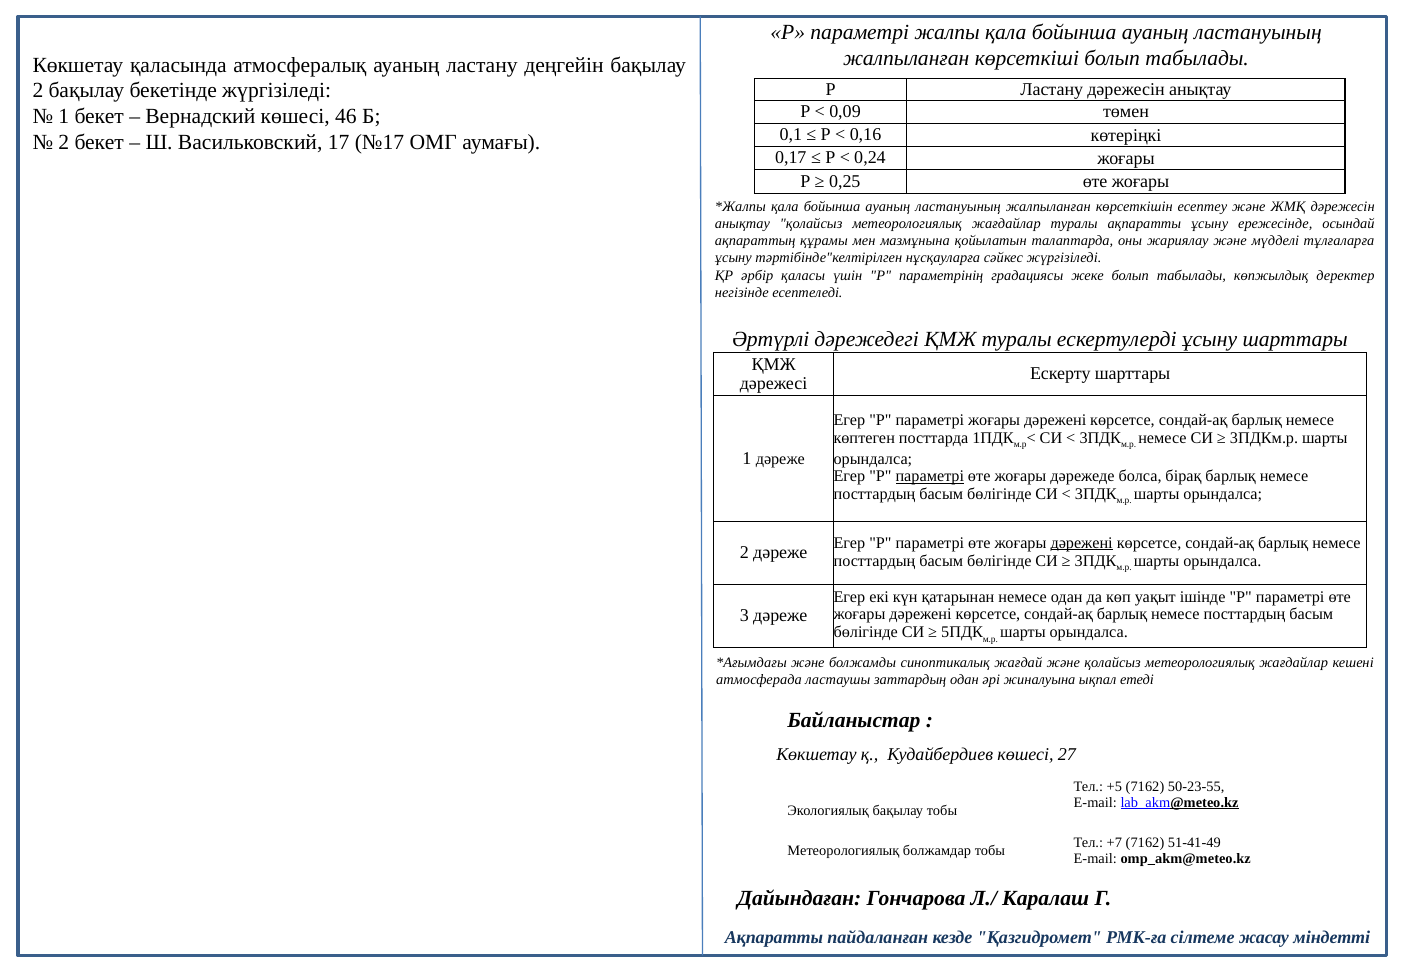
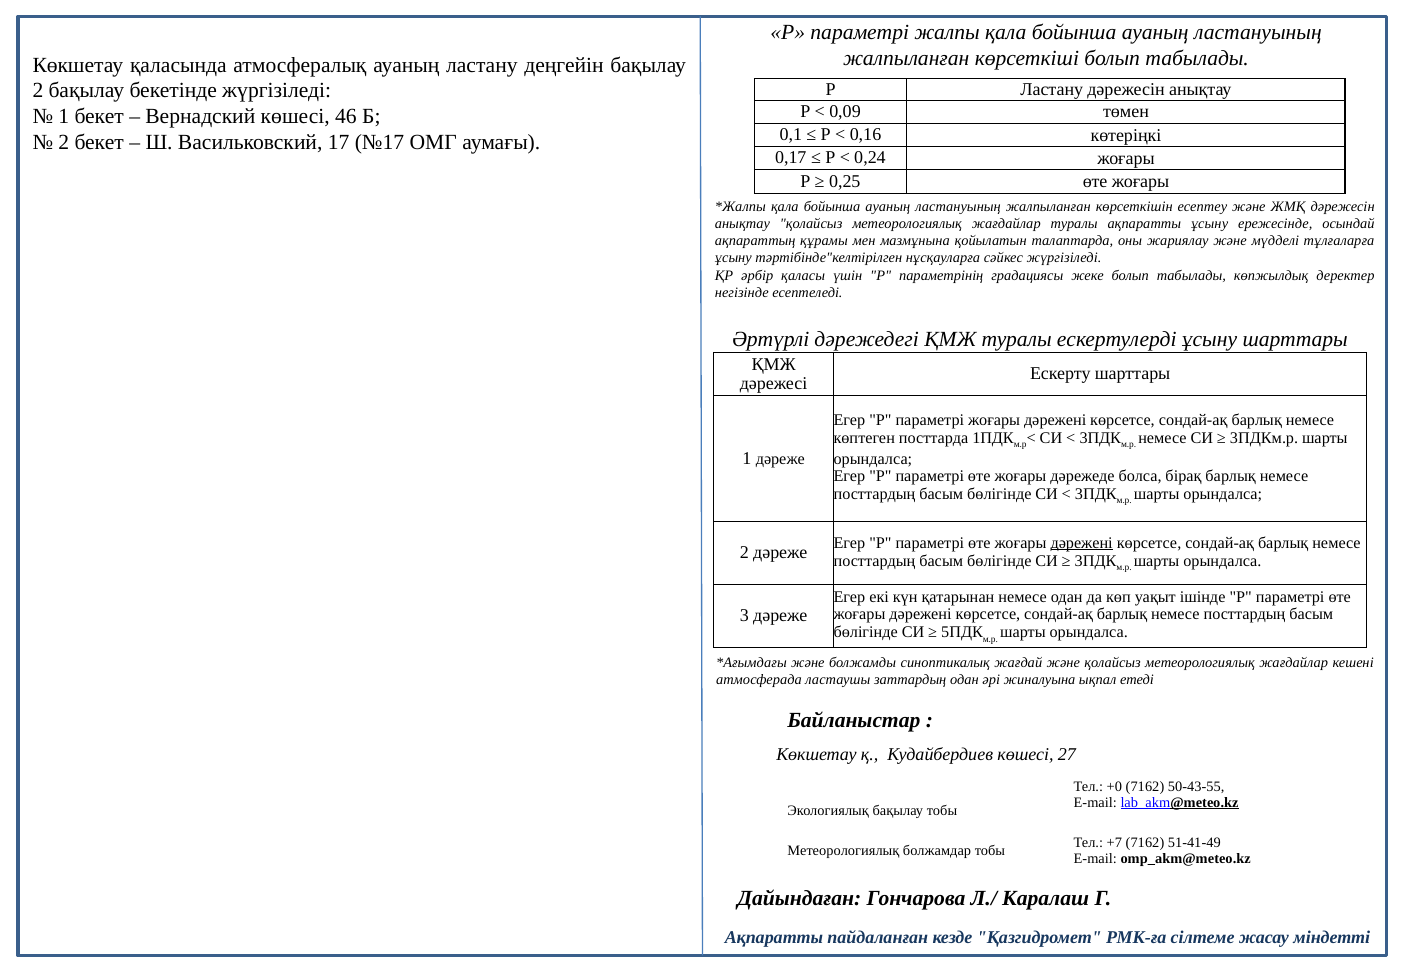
параметрі at (930, 477) underline: present -> none
+5: +5 -> +0
50-23-55: 50-23-55 -> 50-43-55
